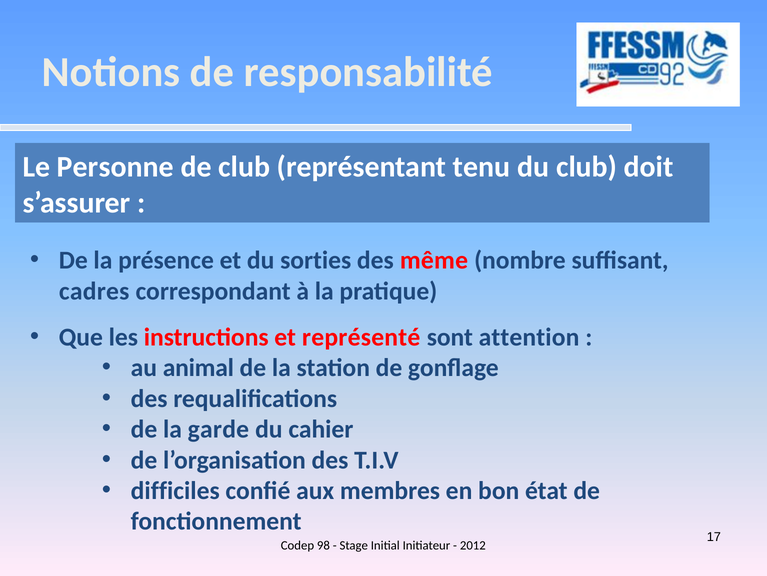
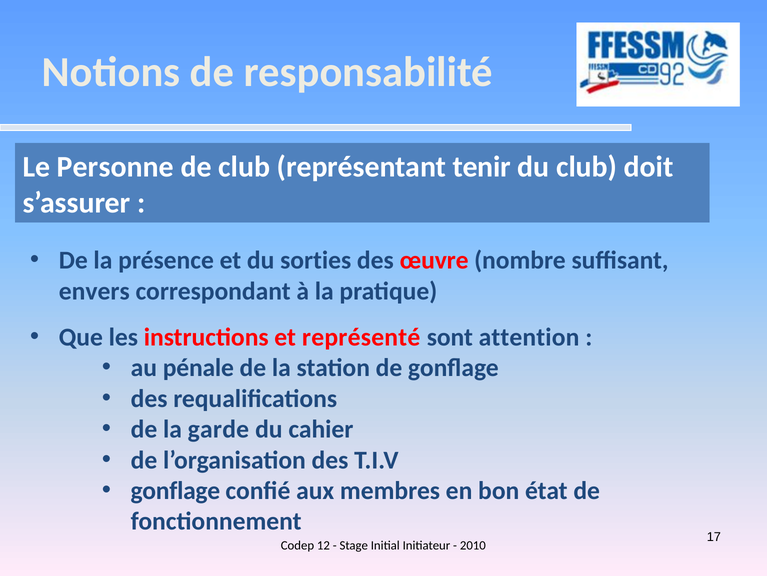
tenu: tenu -> tenir
même: même -> œuvre
cadres: cadres -> envers
animal: animal -> pénale
difficiles at (175, 490): difficiles -> gonflage
98: 98 -> 12
2012: 2012 -> 2010
